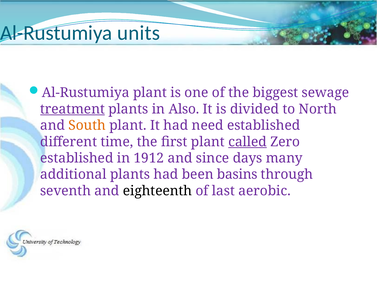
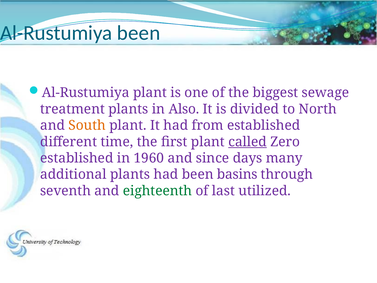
Al-Rustumiya units: units -> been
treatment underline: present -> none
need: need -> from
1912: 1912 -> 1960
eighteenth colour: black -> green
aerobic: aerobic -> utilized
